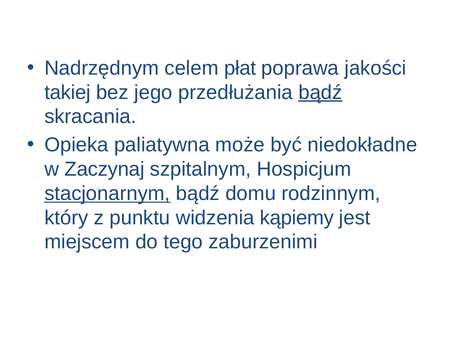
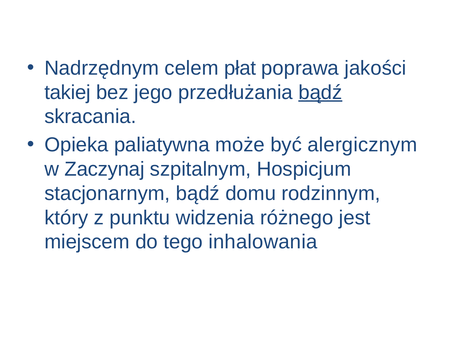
niedokładne: niedokładne -> alergicznym
stacjonarnym underline: present -> none
kąpiemy: kąpiemy -> różnego
zaburzenimi: zaburzenimi -> inhalowania
